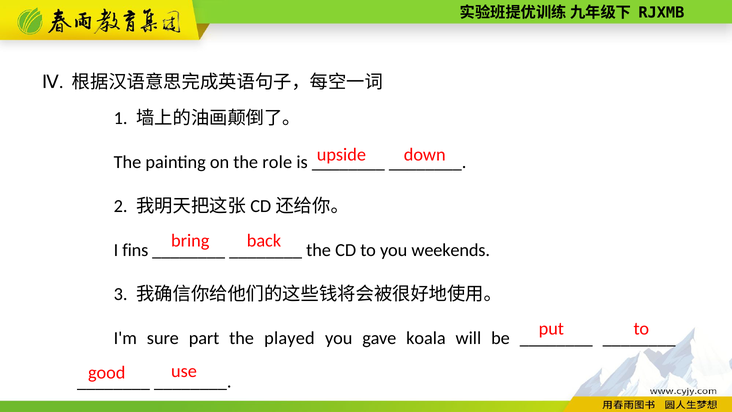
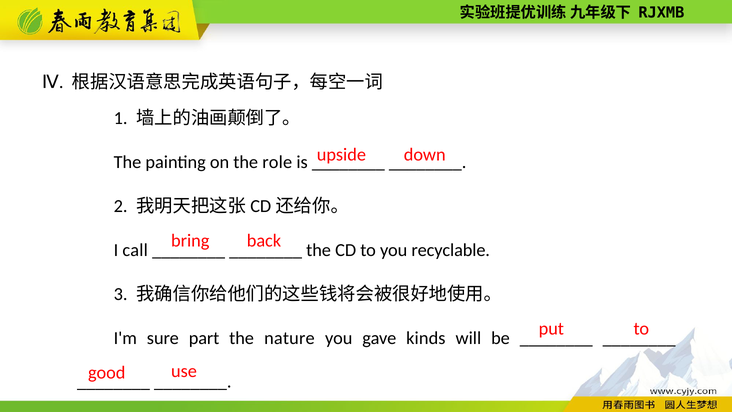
fins: fins -> call
weekends: weekends -> recyclable
played: played -> nature
koala: koala -> kinds
